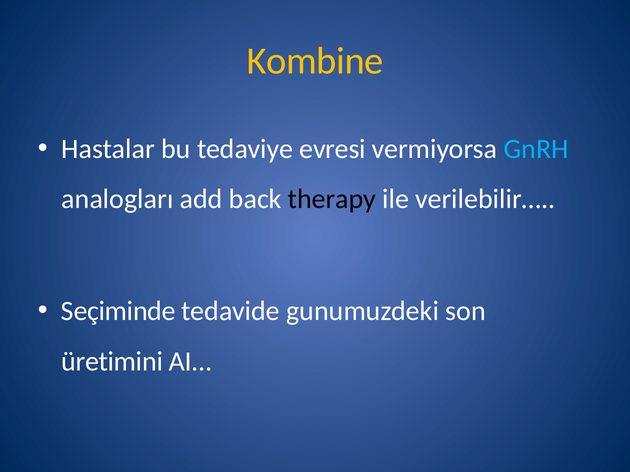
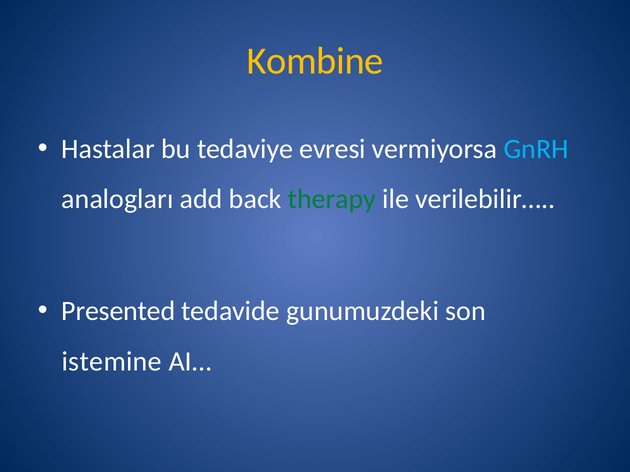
therapy colour: black -> green
Seçiminde: Seçiminde -> Presented
üretimini: üretimini -> istemine
